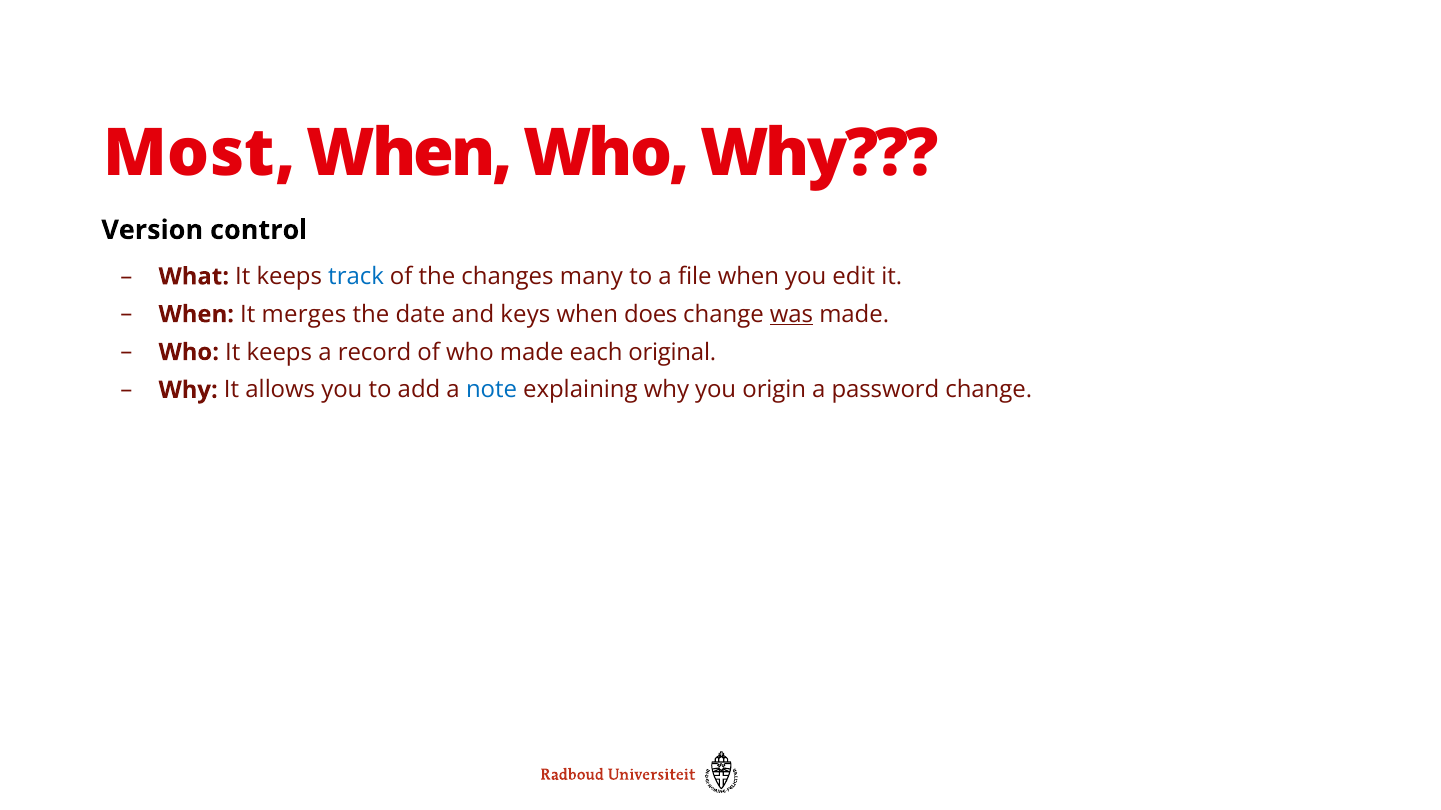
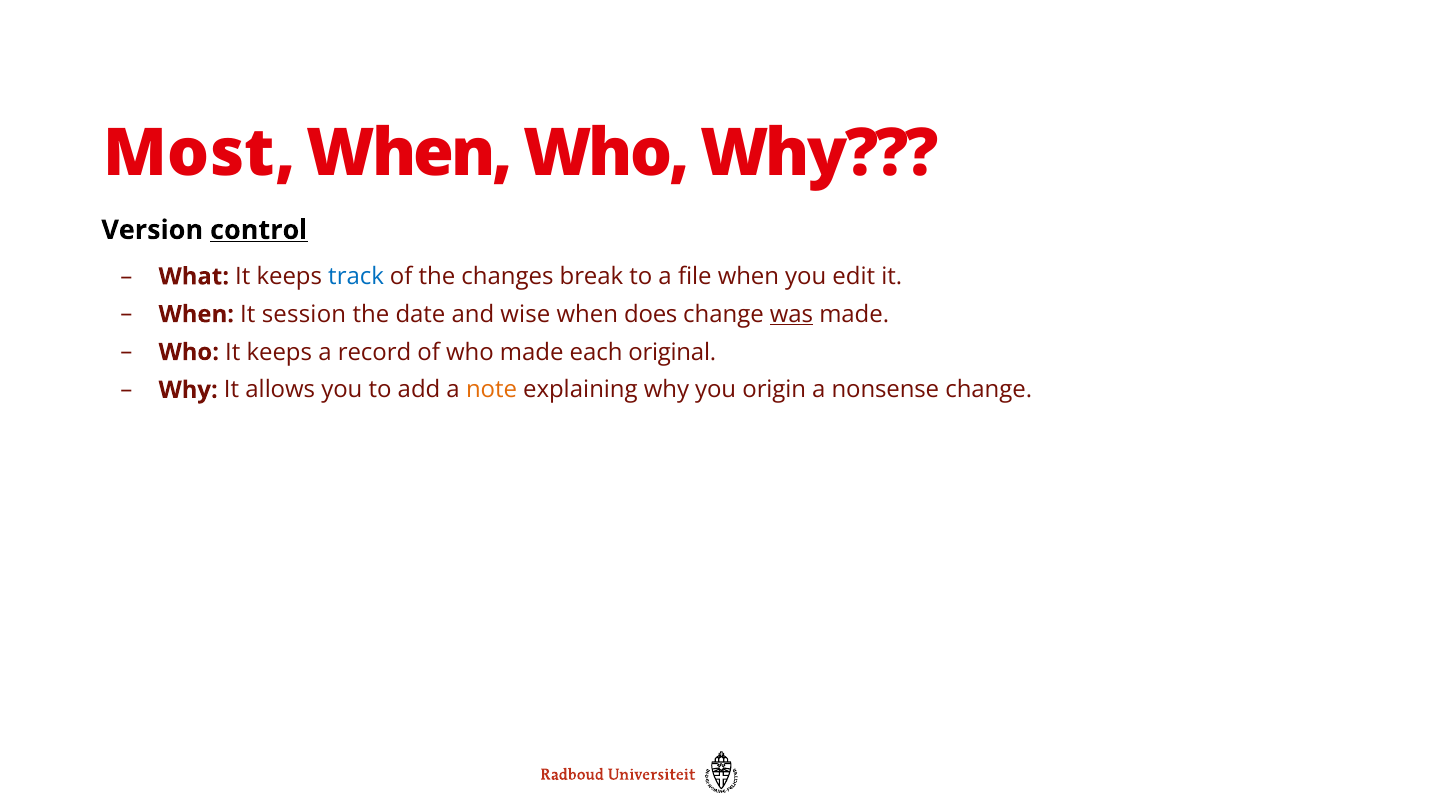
control underline: none -> present
many: many -> break
merges: merges -> session
keys: keys -> wise
note colour: blue -> orange
password: password -> nonsense
